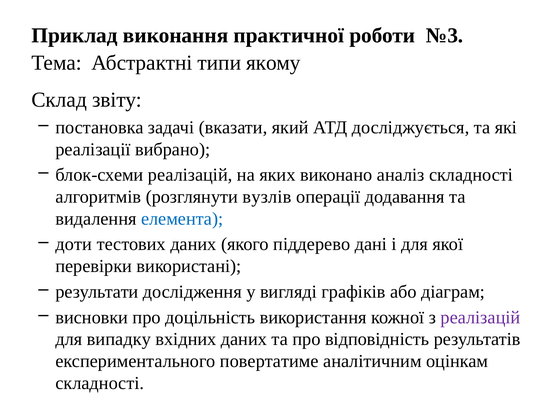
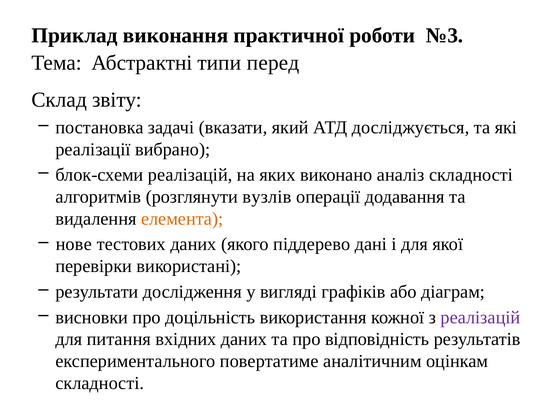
якому: якому -> перед
елемента colour: blue -> orange
доти: доти -> нове
випадку: випадку -> питання
